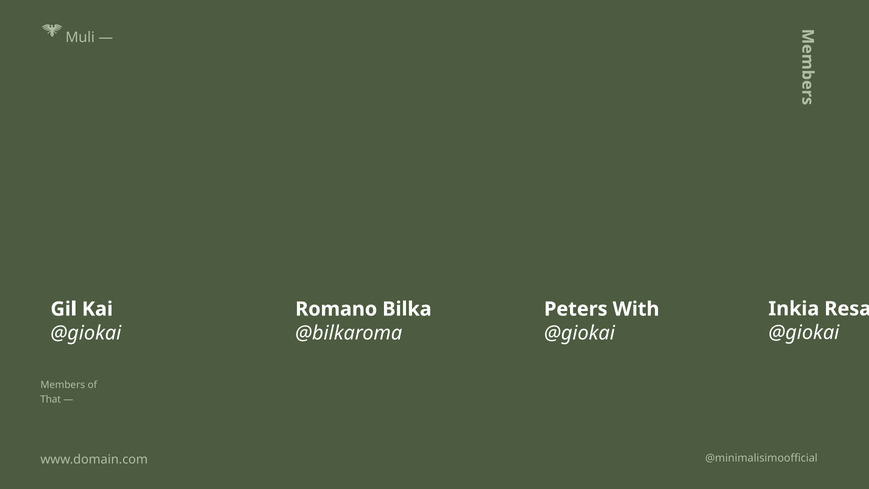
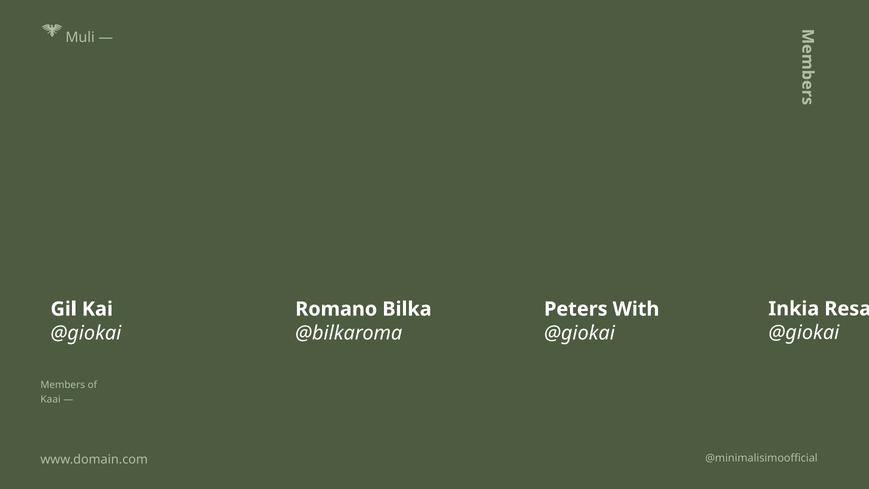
That: That -> Kaai
